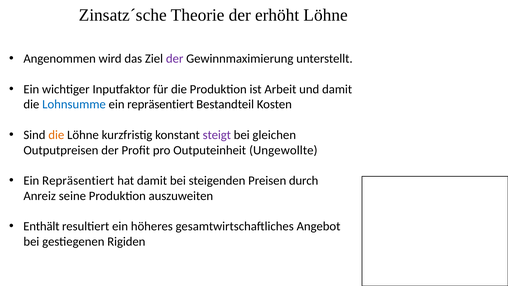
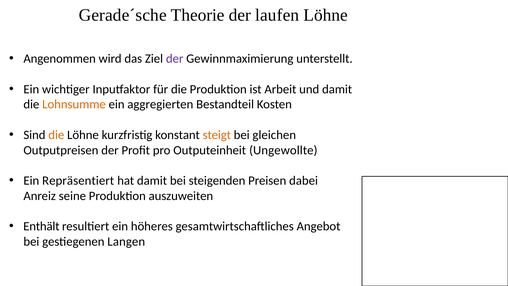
Zinsatz´sche: Zinsatz´sche -> Gerade´sche
erhöht: erhöht -> laufen
Lohnsumme colour: blue -> orange
repräsentiert at (160, 104): repräsentiert -> aggregierten
steigt colour: purple -> orange
durch: durch -> dabei
Rigiden: Rigiden -> Langen
